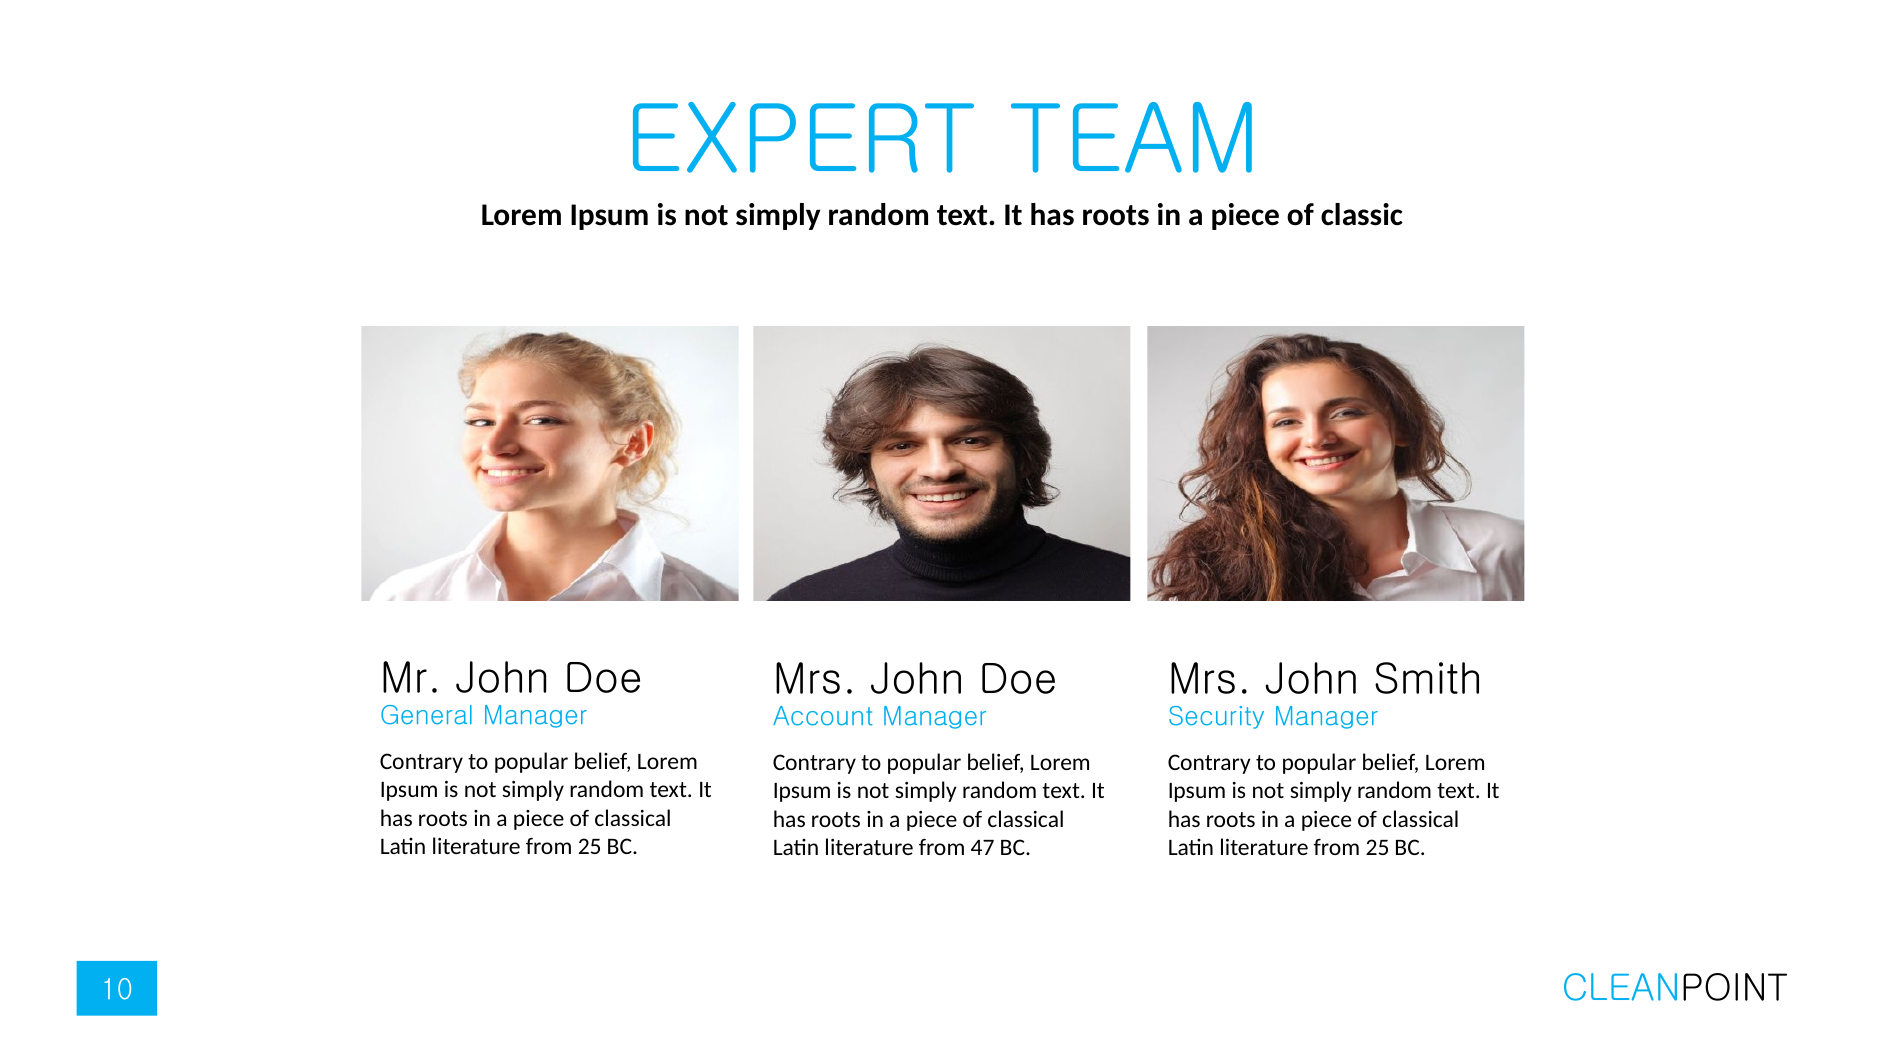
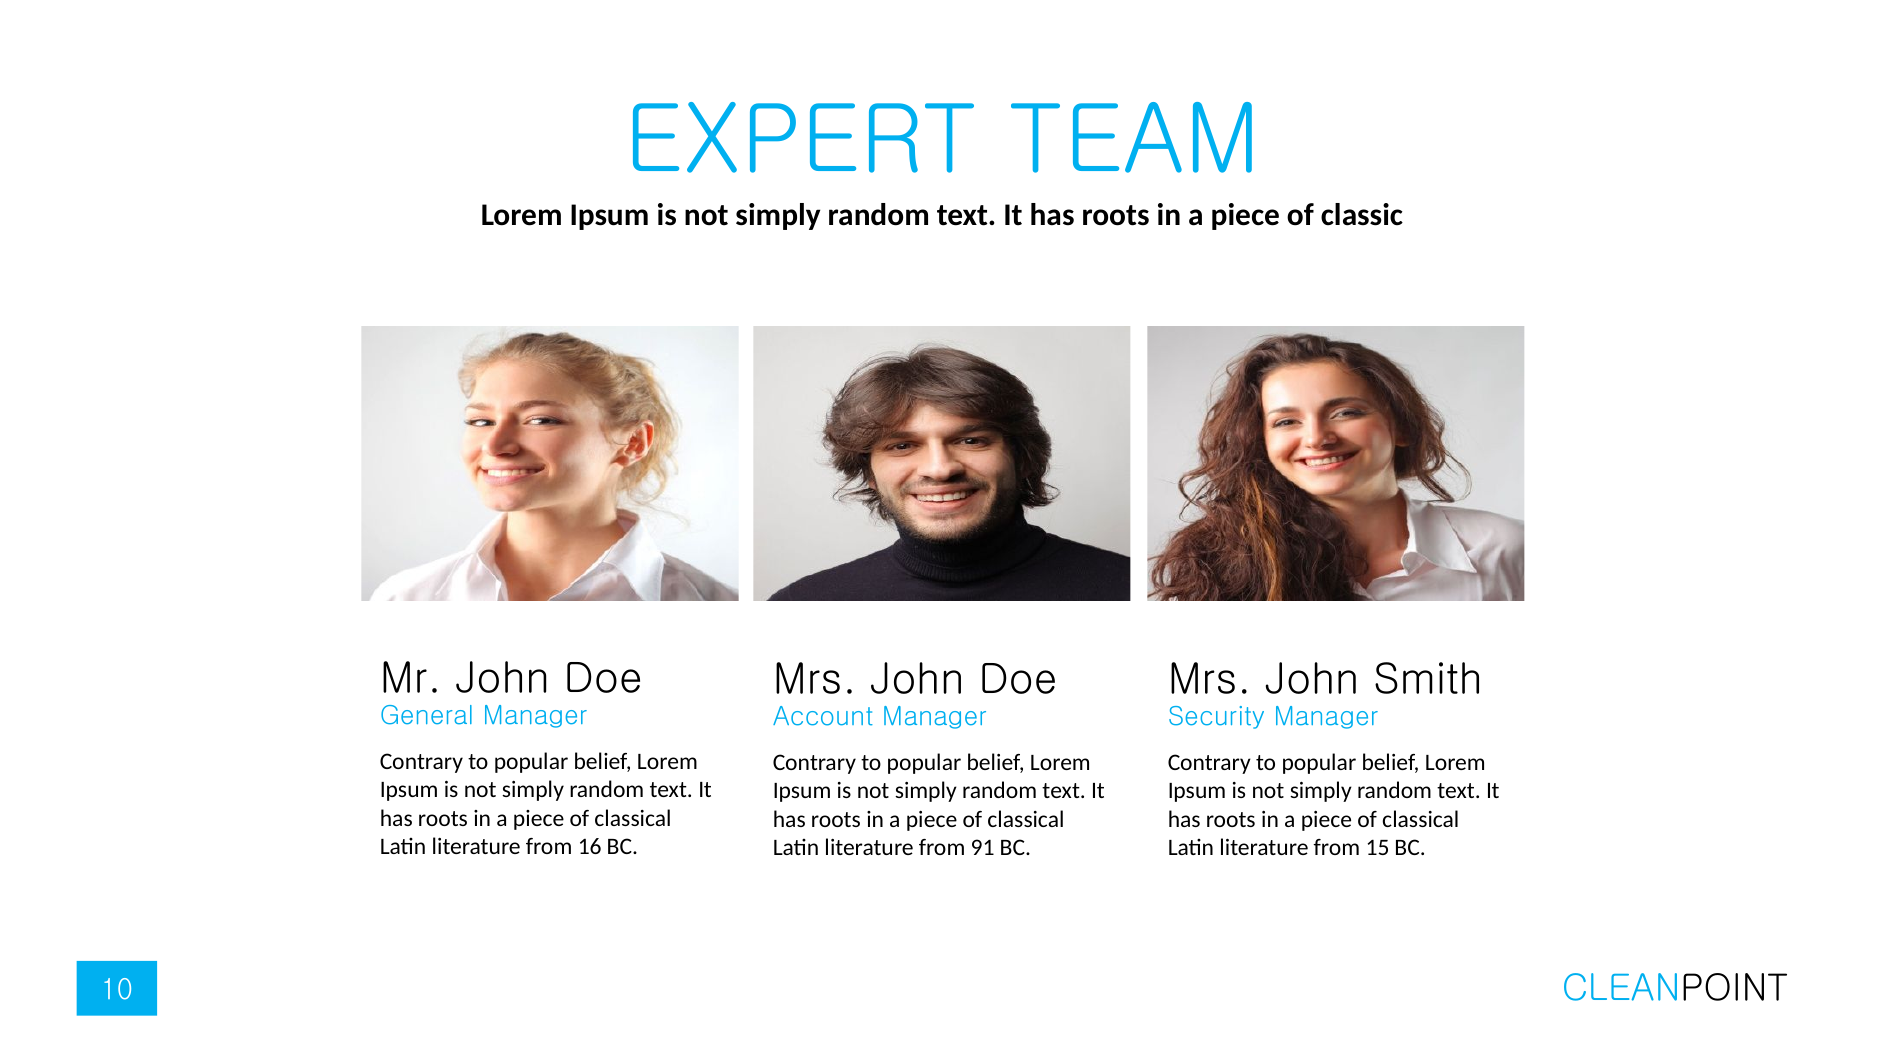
25 at (590, 847): 25 -> 16
47: 47 -> 91
25 at (1378, 848): 25 -> 15
